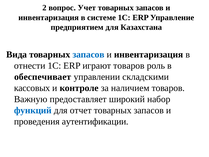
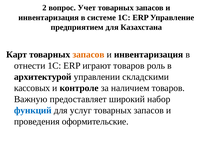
Вида: Вида -> Карт
запасов at (88, 54) colour: blue -> orange
обеспечивает: обеспечивает -> архитектурой
отчет: отчет -> услуг
аутентификации: аутентификации -> оформительские
